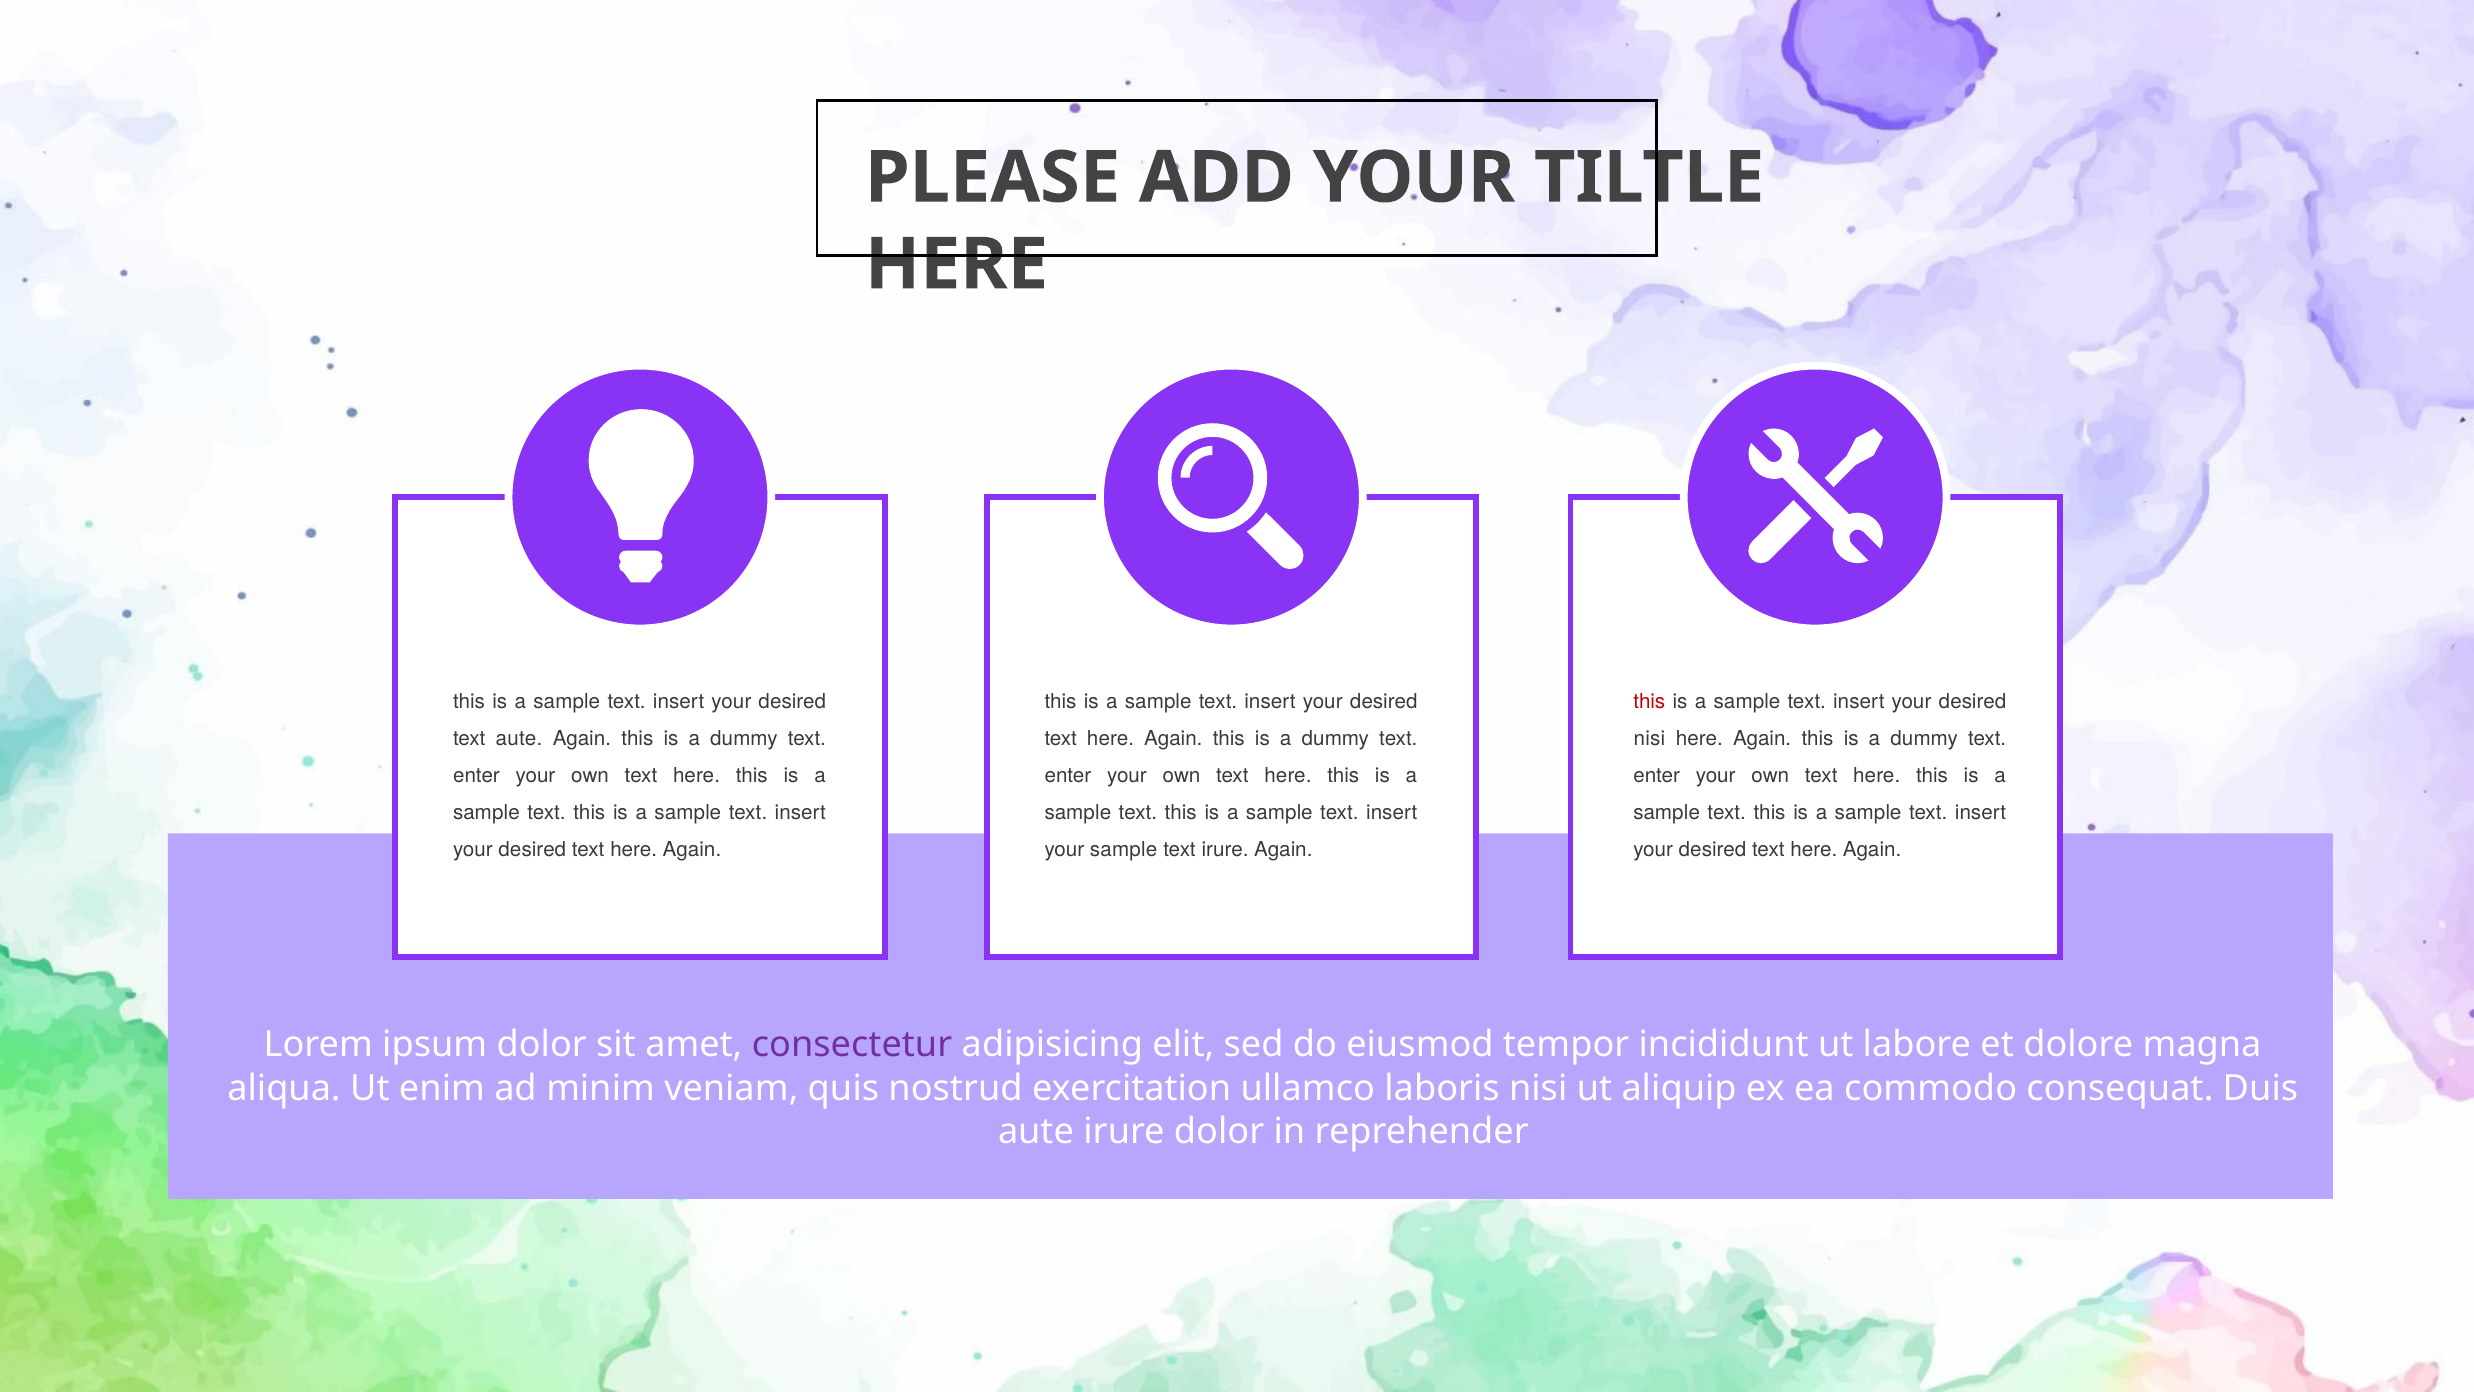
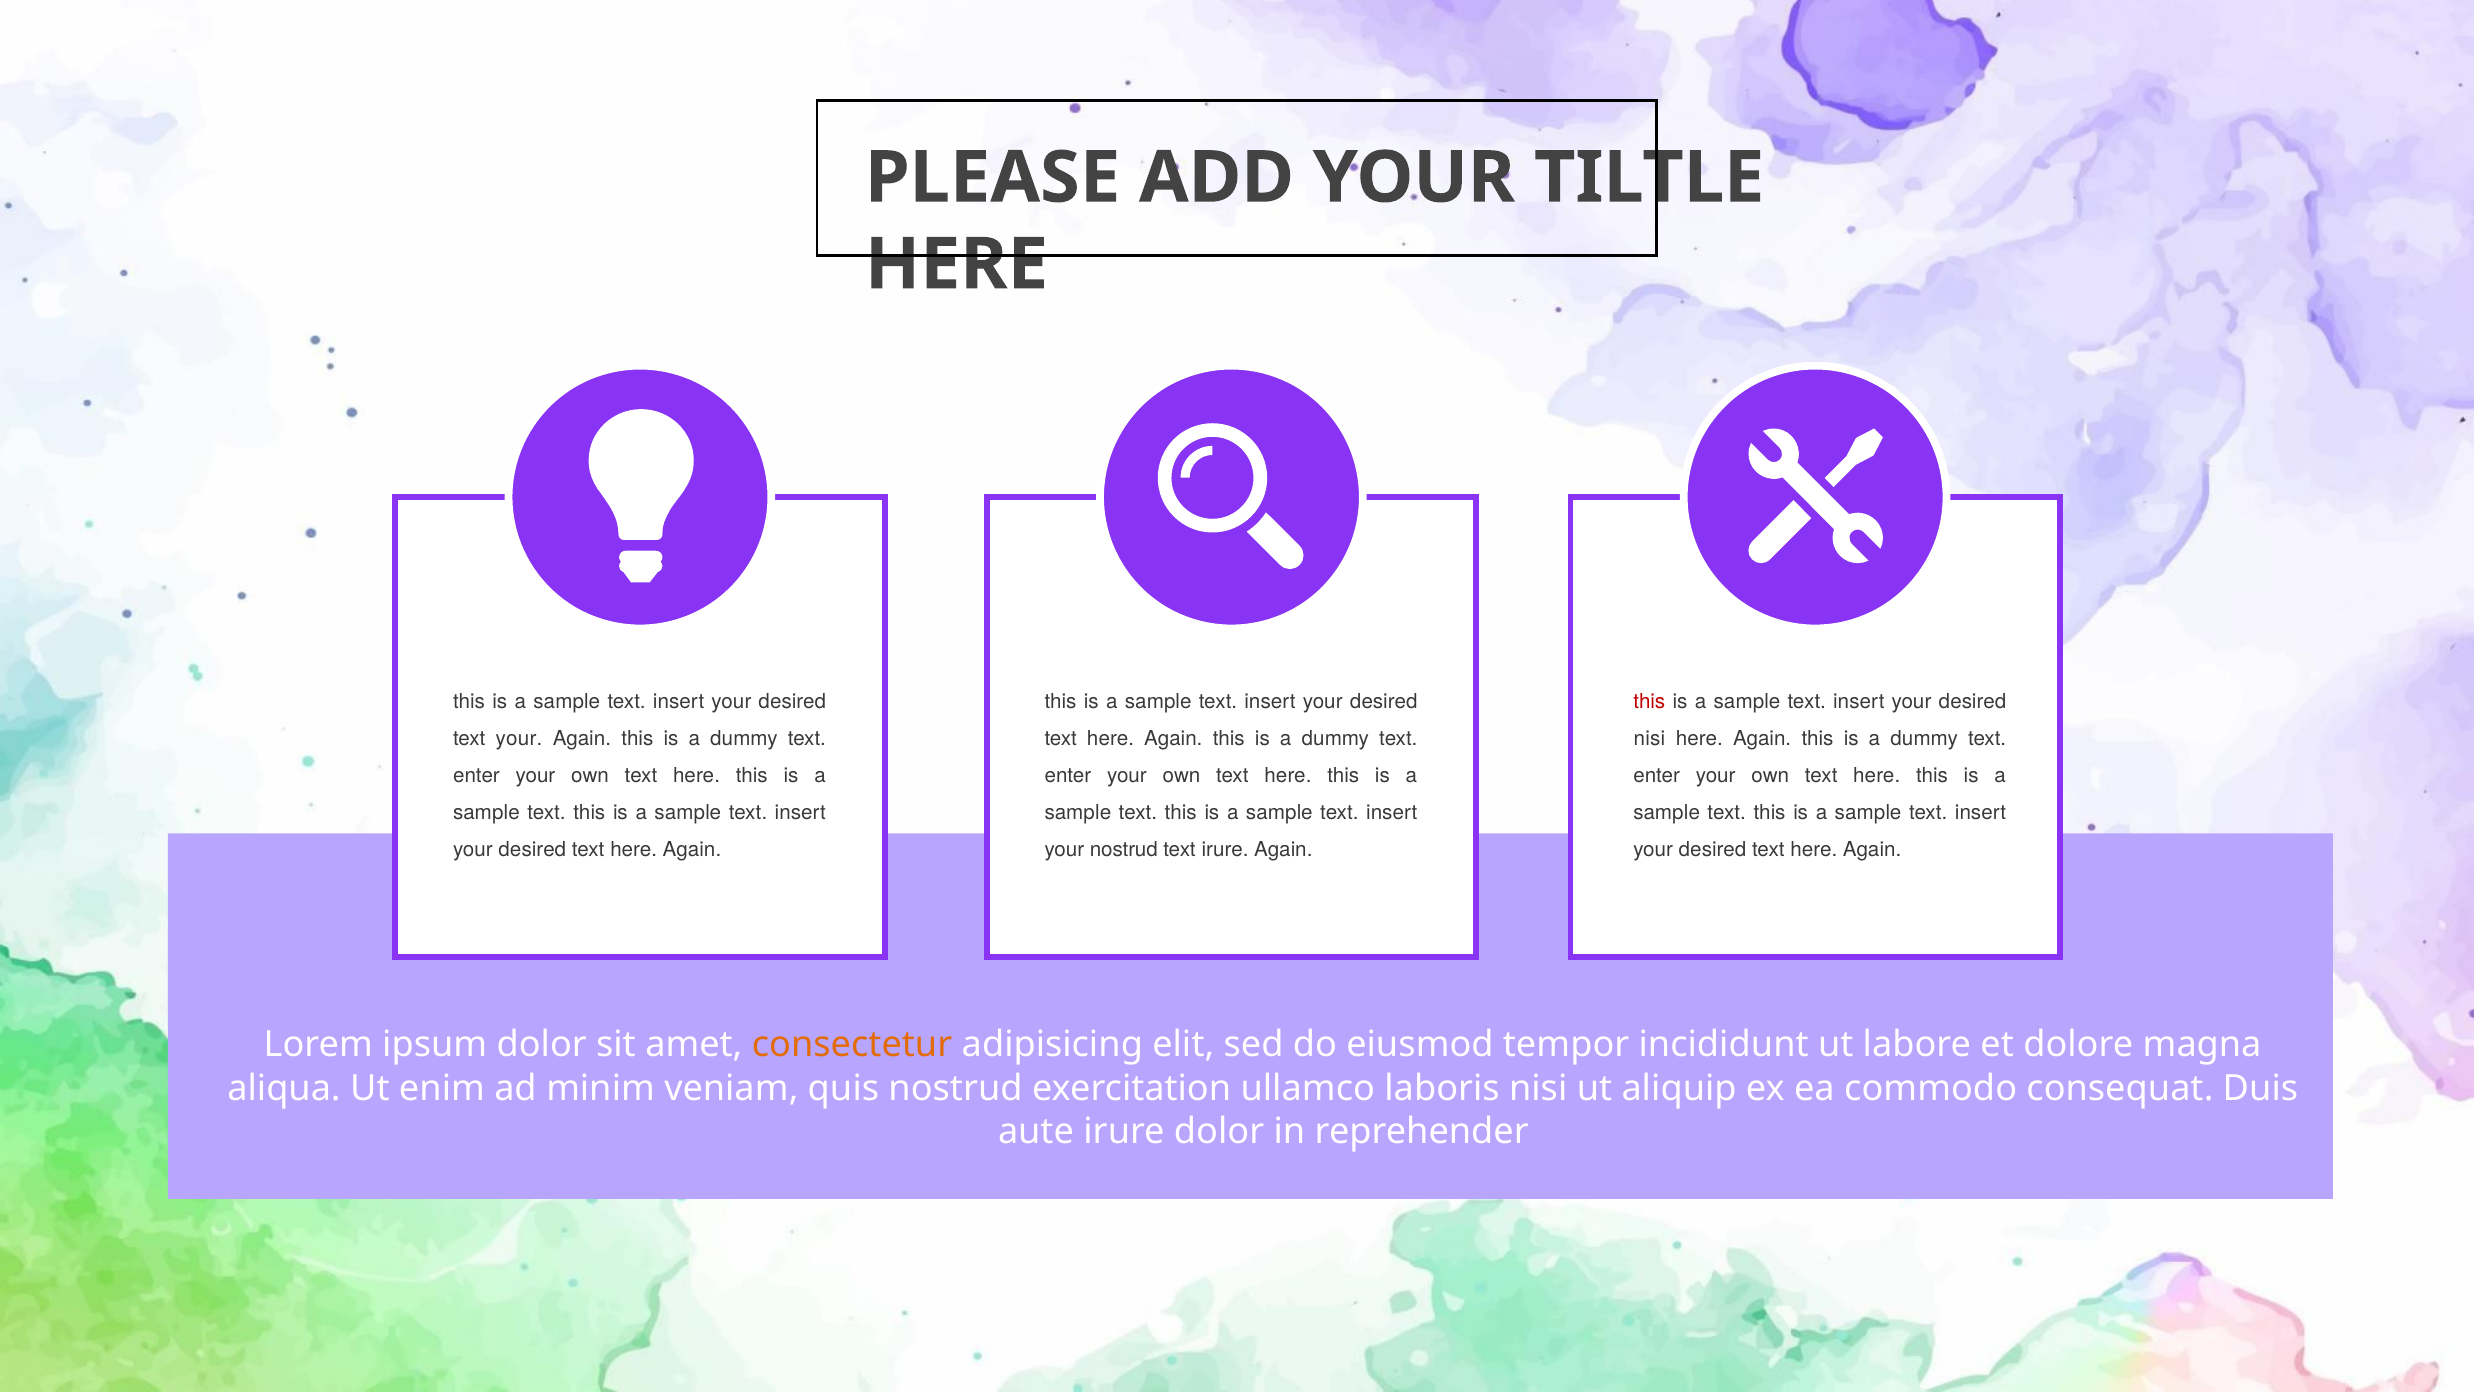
text aute: aute -> your
your sample: sample -> nostrud
consectetur colour: purple -> orange
